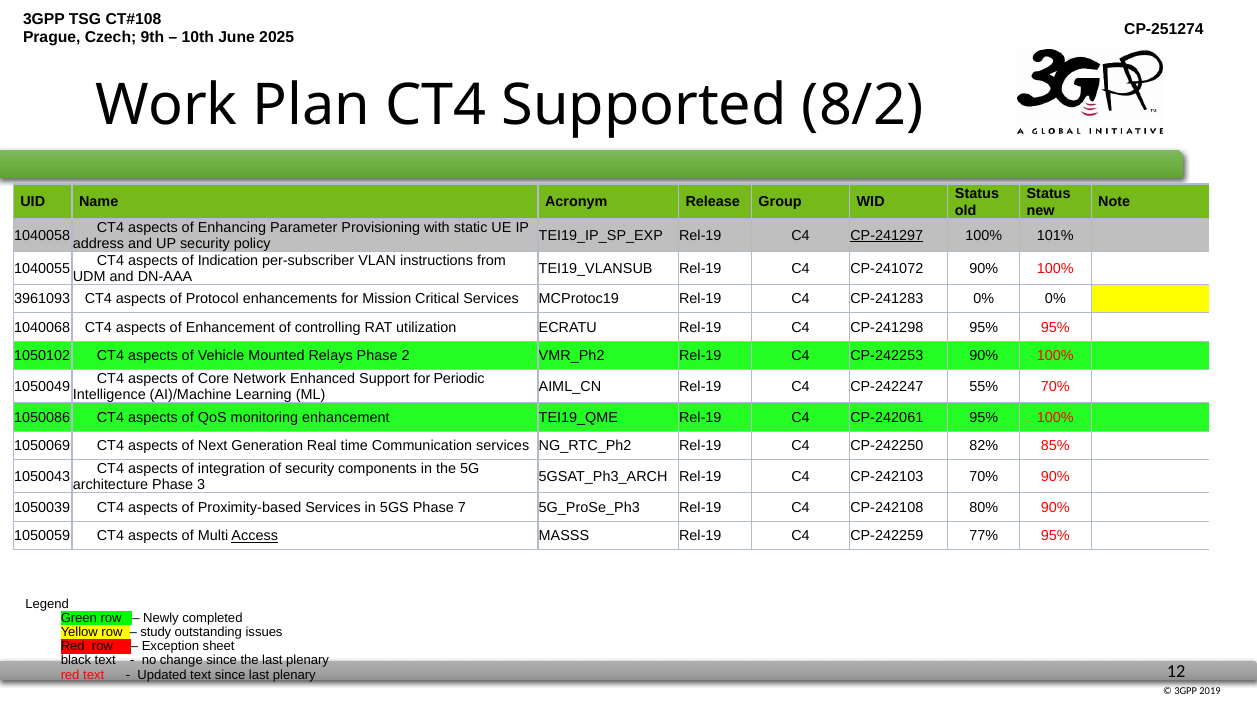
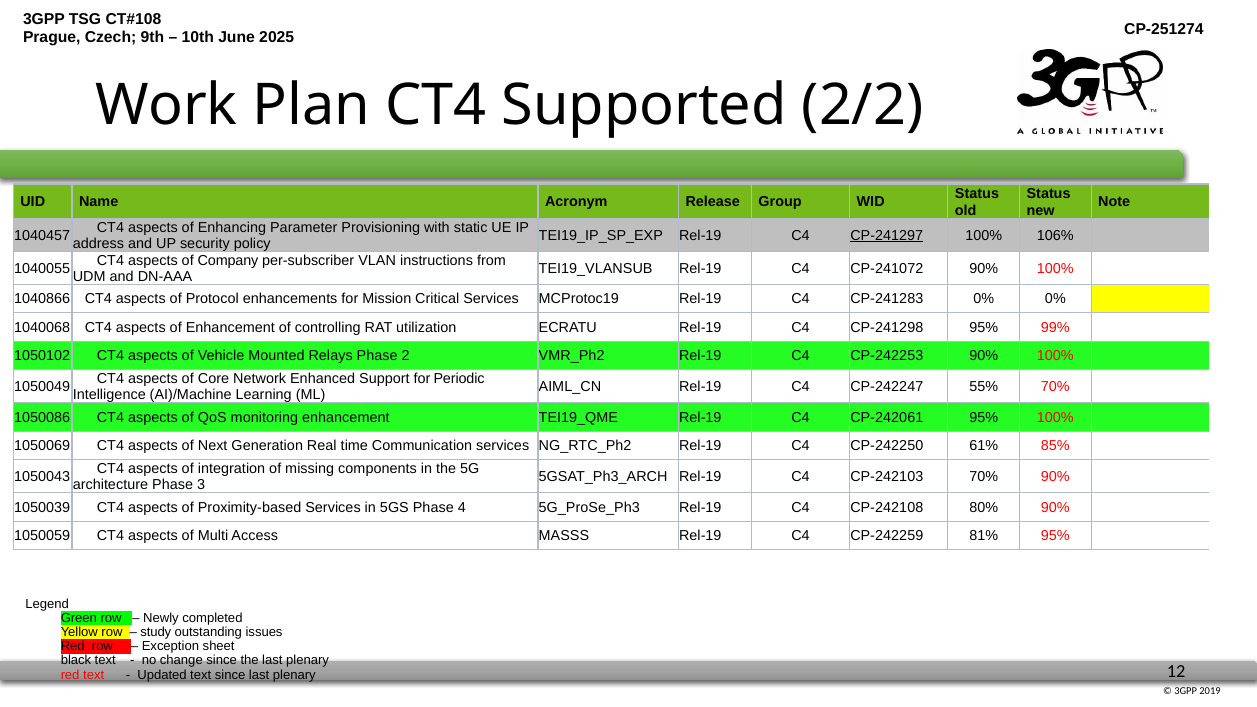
8/2: 8/2 -> 2/2
1040058: 1040058 -> 1040457
101%: 101% -> 106%
Indication: Indication -> Company
3961093: 3961093 -> 1040866
95% 95%: 95% -> 99%
82%: 82% -> 61%
of security: security -> missing
7: 7 -> 4
Access underline: present -> none
77%: 77% -> 81%
